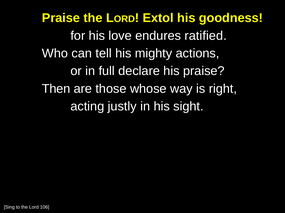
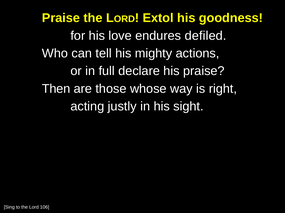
ratified: ratified -> defiled
